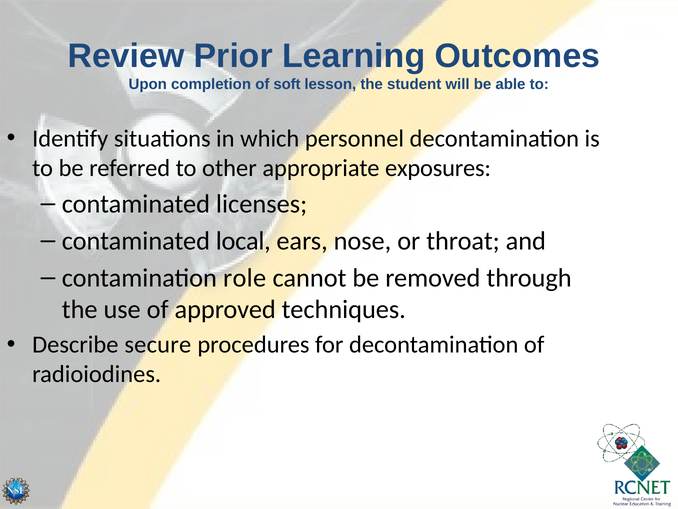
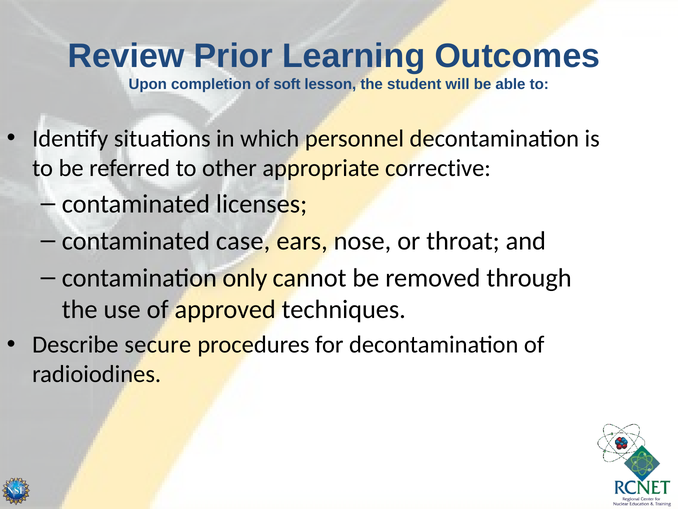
exposures: exposures -> corrective
local: local -> case
role: role -> only
